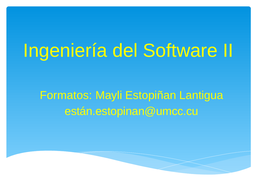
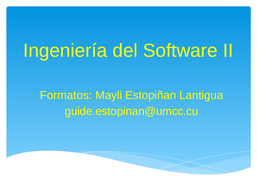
están.estopinan@umcc.cu: están.estopinan@umcc.cu -> guide.estopinan@umcc.cu
